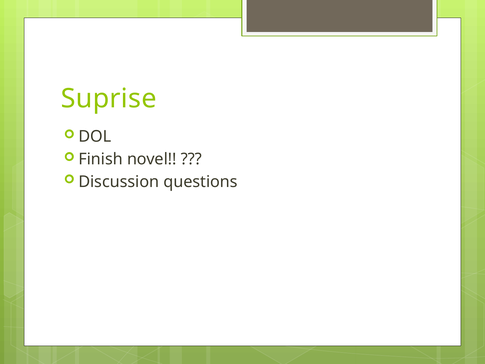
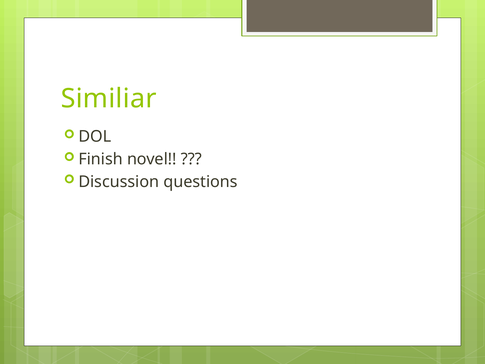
Suprise: Suprise -> Similiar
